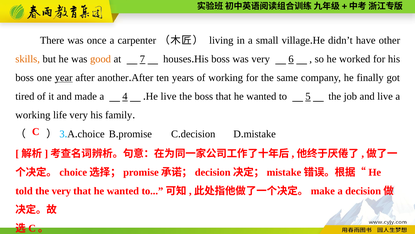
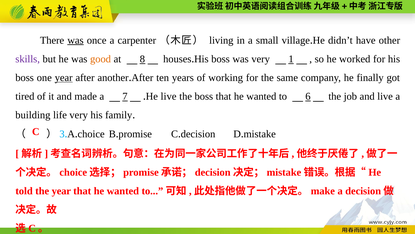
was at (76, 40) underline: none -> present
skills colour: orange -> purple
7: 7 -> 8
6: 6 -> 1
4: 4 -> 7
5: 5 -> 6
working at (33, 115): working -> building
the very: very -> year
